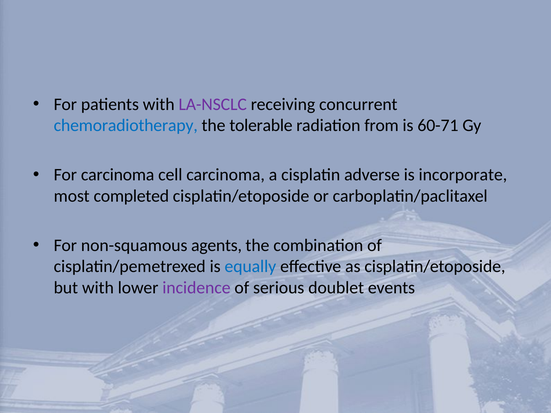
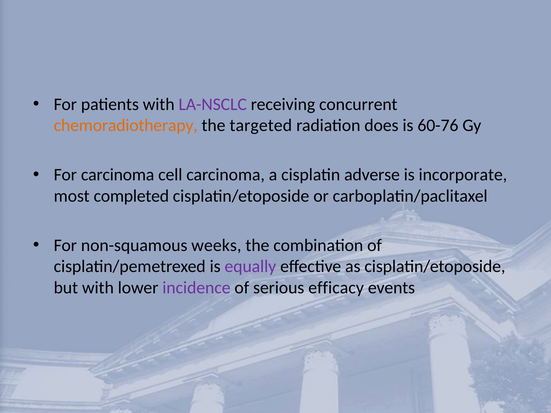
chemoradiotherapy colour: blue -> orange
tolerable: tolerable -> targeted
from: from -> does
60-71: 60-71 -> 60-76
agents: agents -> weeks
equally colour: blue -> purple
doublet: doublet -> efficacy
